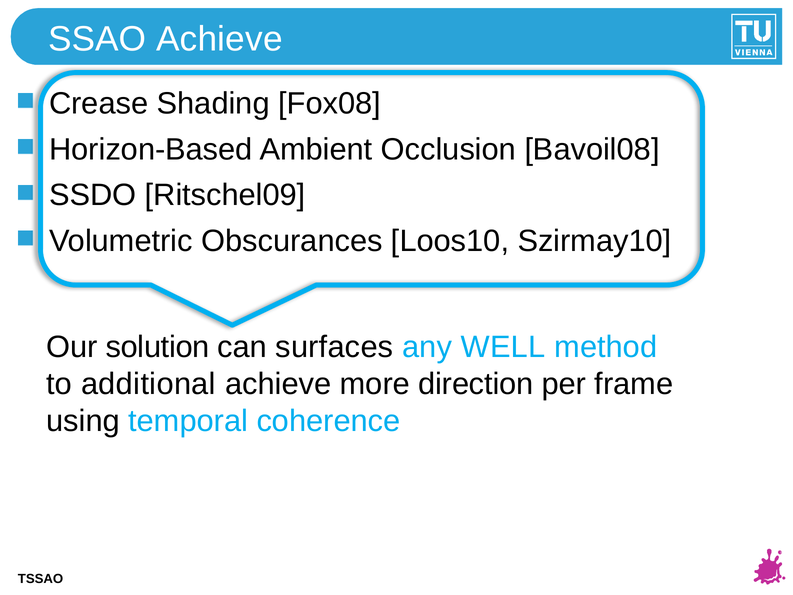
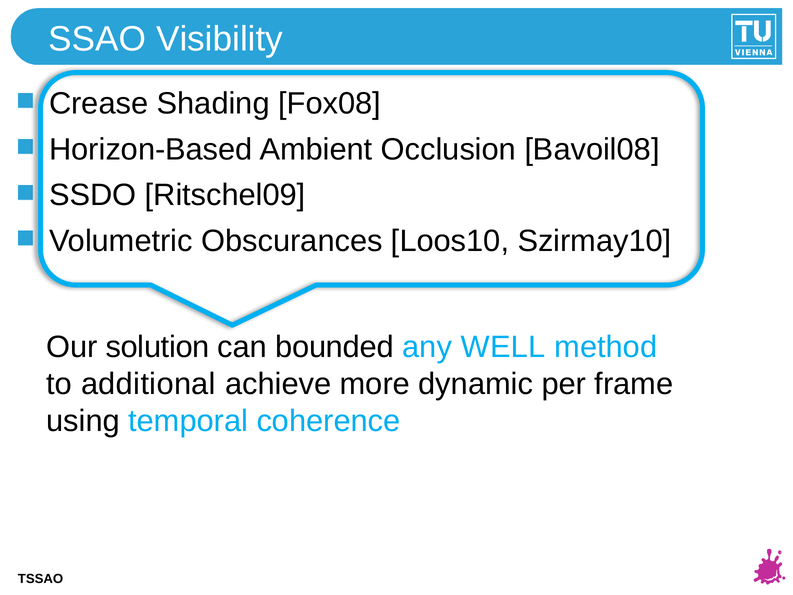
SSAO Achieve: Achieve -> Visibility
surfaces: surfaces -> bounded
direction: direction -> dynamic
